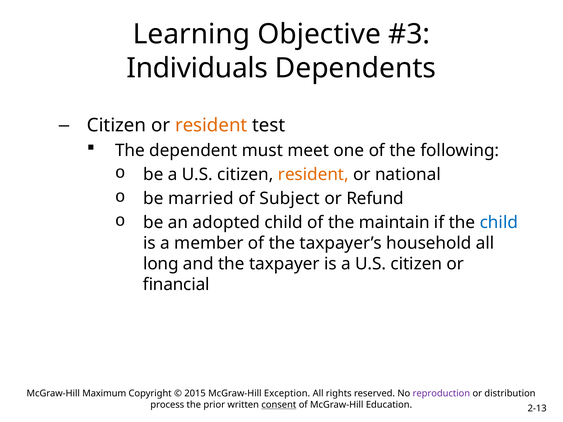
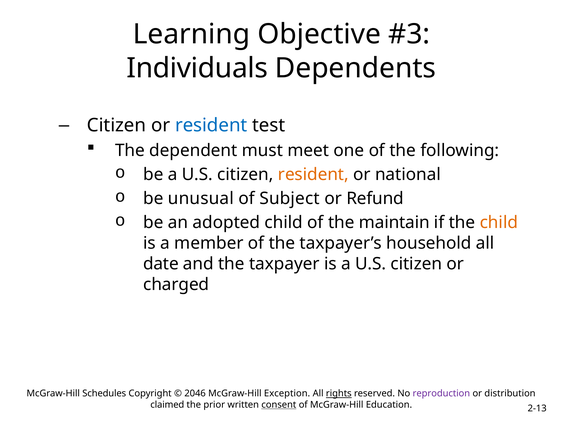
resident at (211, 125) colour: orange -> blue
married: married -> unusual
child at (499, 223) colour: blue -> orange
long: long -> date
financial: financial -> charged
Maximum: Maximum -> Schedules
2015: 2015 -> 2046
rights underline: none -> present
process: process -> claimed
